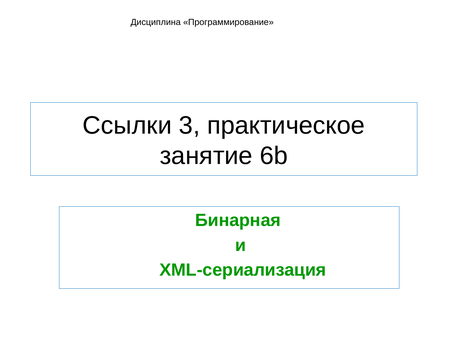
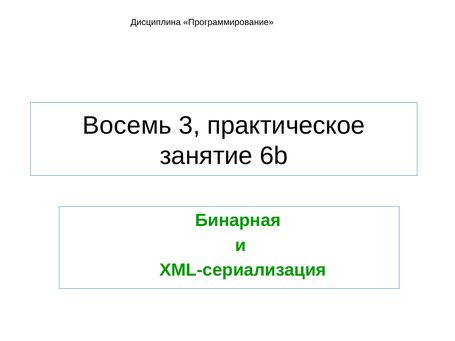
Ссылки: Ссылки -> Восемь
